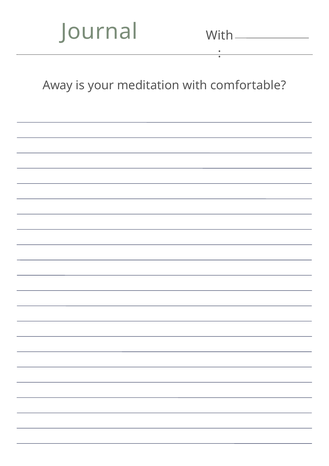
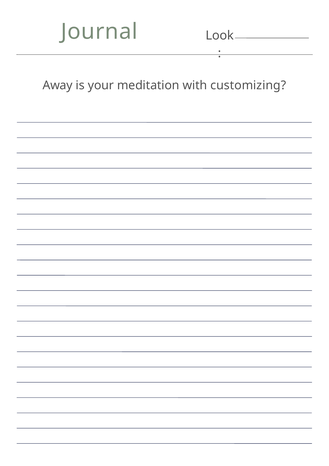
With at (220, 36): With -> Look
comfortable: comfortable -> customizing
